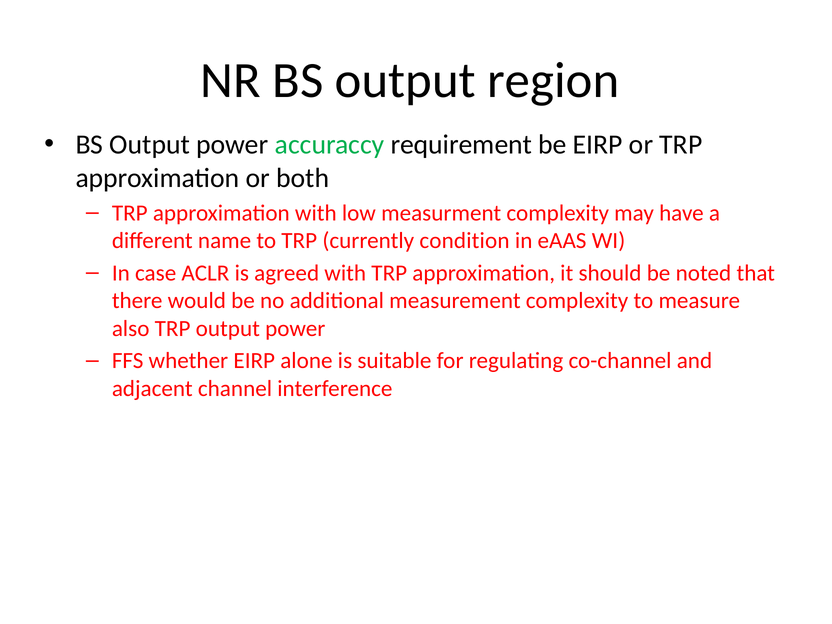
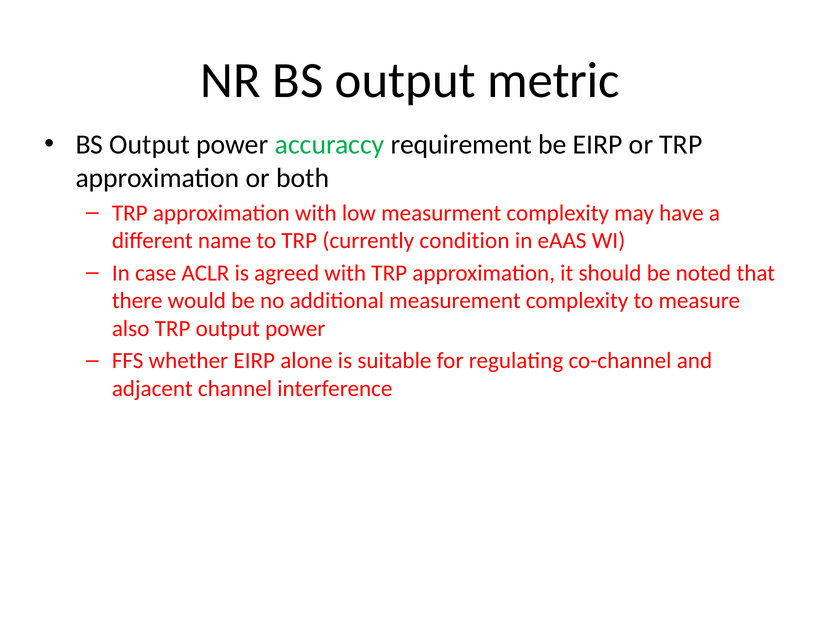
region: region -> metric
